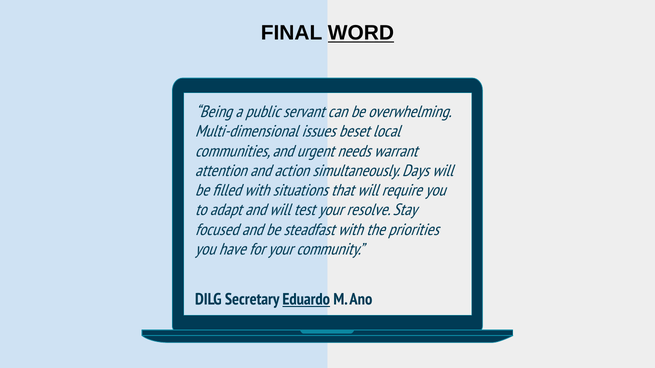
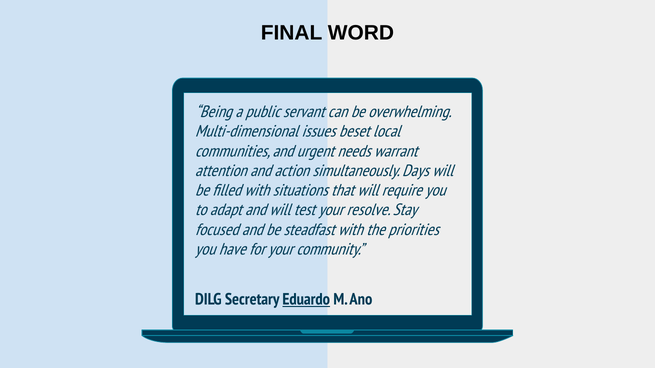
WORD underline: present -> none
